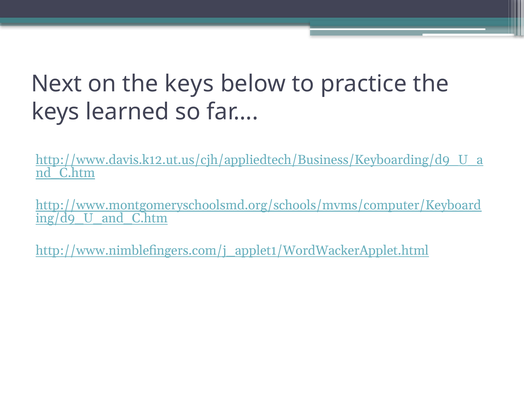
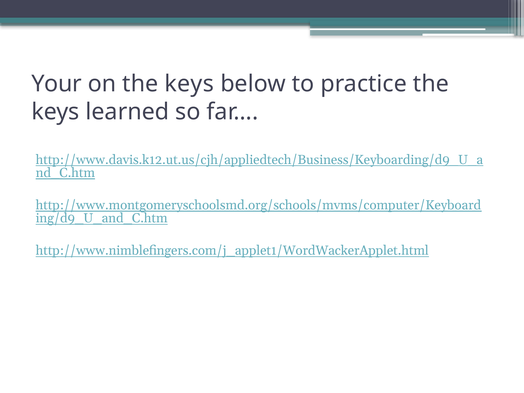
Next: Next -> Your
